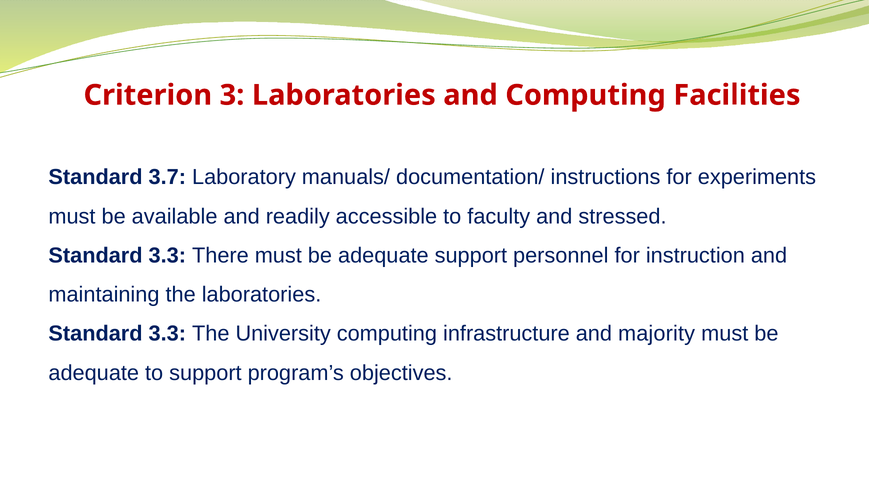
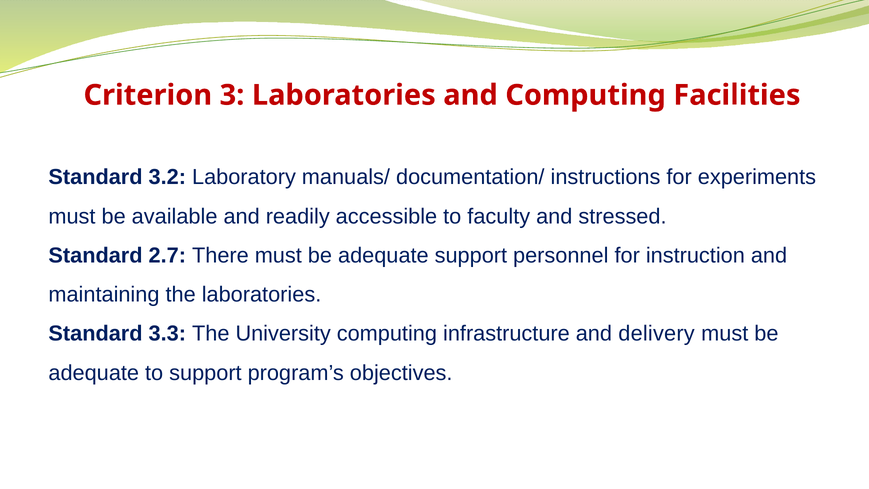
3.7: 3.7 -> 3.2
3.3 at (167, 255): 3.3 -> 2.7
majority: majority -> delivery
